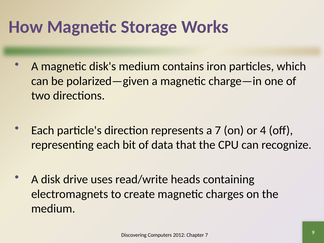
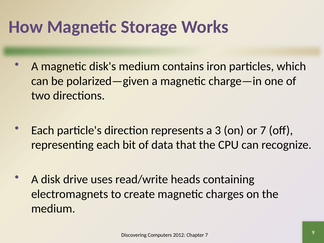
a 7: 7 -> 3
or 4: 4 -> 7
